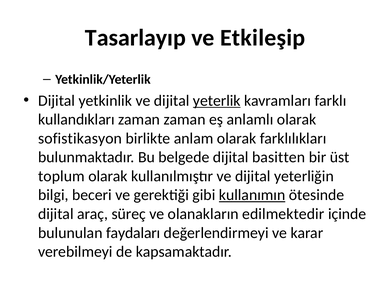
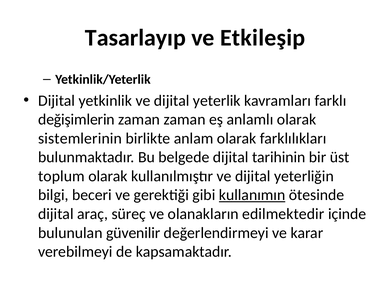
yeterlik underline: present -> none
kullandıkları: kullandıkları -> değişimlerin
sofistikasyon: sofistikasyon -> sistemlerinin
basitten: basitten -> tarihinin
faydaları: faydaları -> güvenilir
